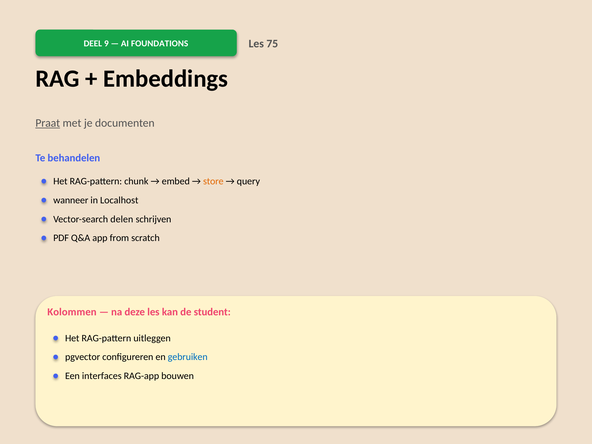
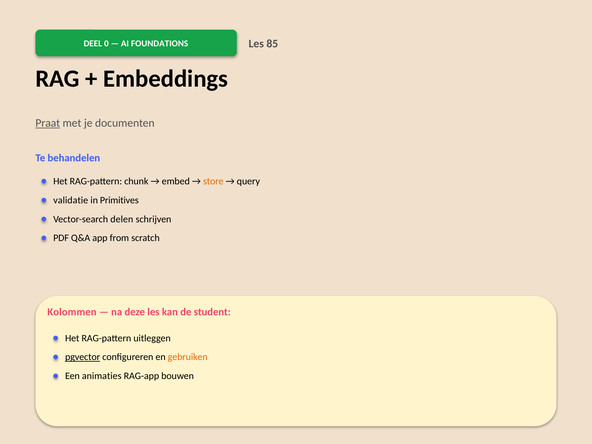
9: 9 -> 0
75: 75 -> 85
wanneer: wanneer -> validatie
Localhost: Localhost -> Primitives
pgvector underline: none -> present
gebruiken colour: blue -> orange
interfaces: interfaces -> animaties
